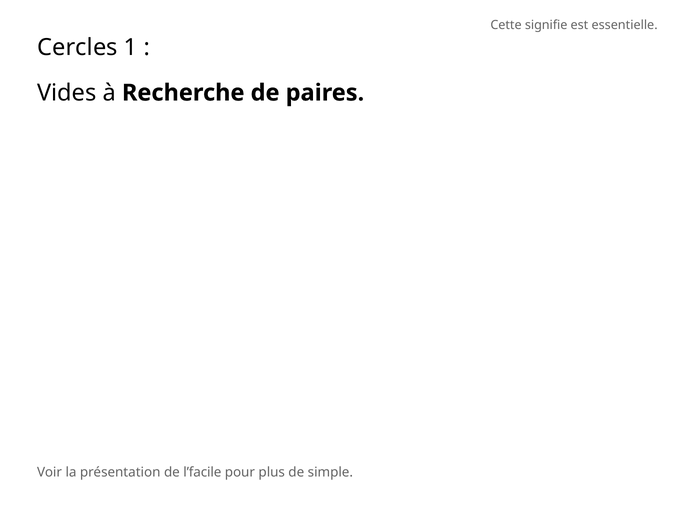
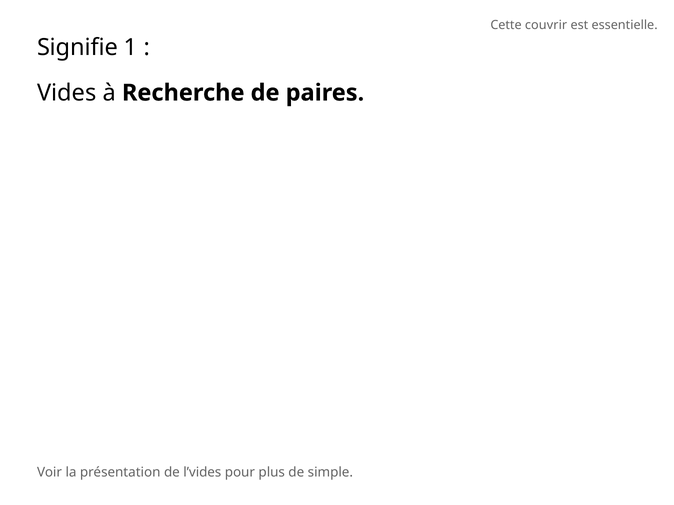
signifie: signifie -> couvrir
Cercles: Cercles -> Signifie
l’facile: l’facile -> l’vides
